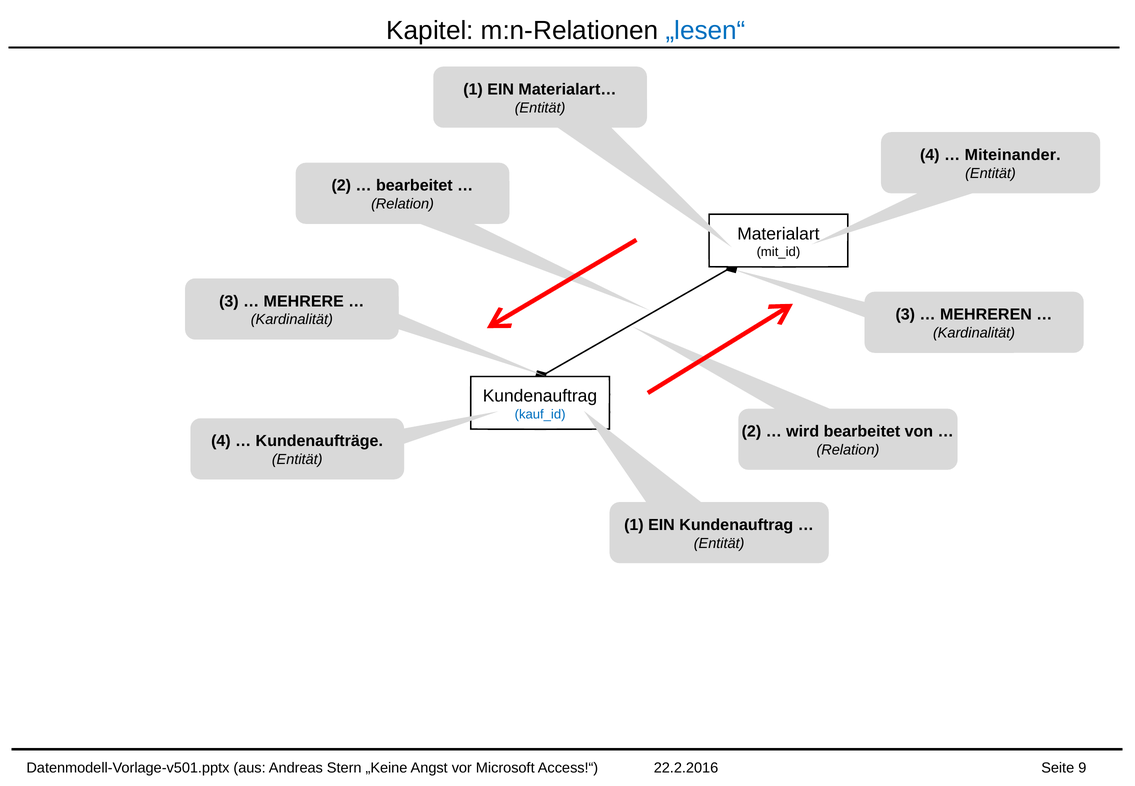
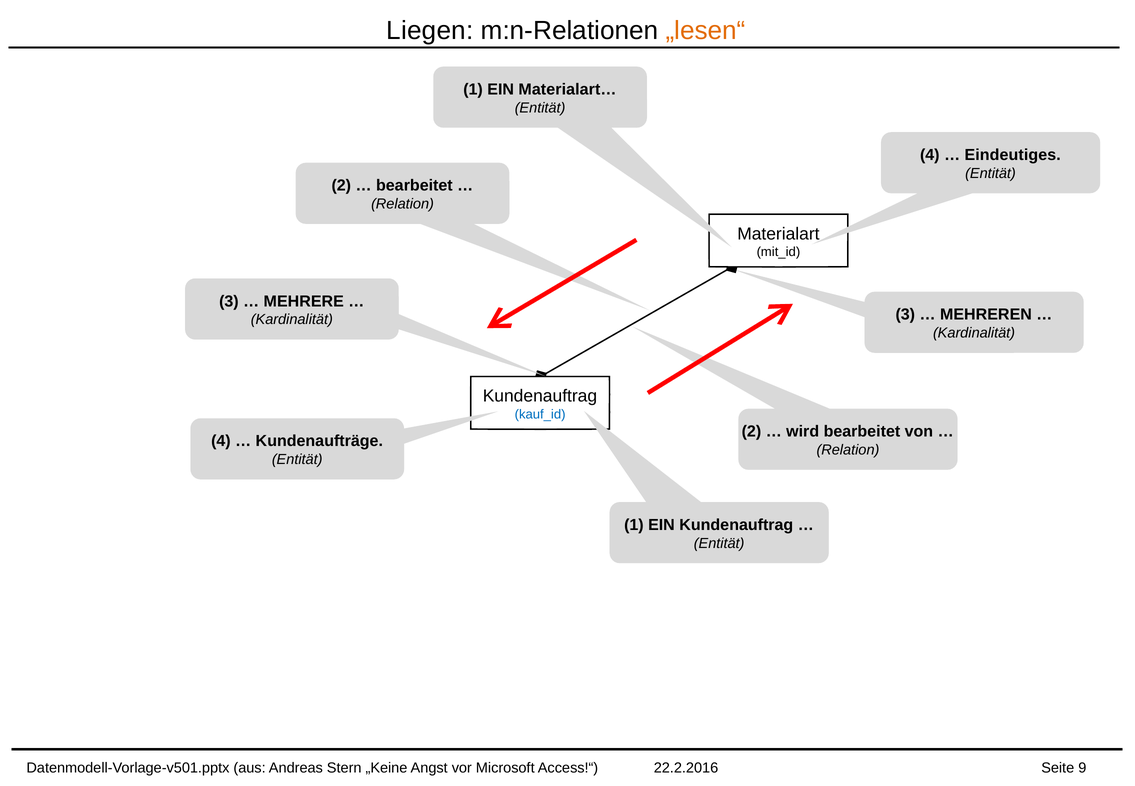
Kapitel: Kapitel -> Liegen
„lesen“ colour: blue -> orange
Miteinander: Miteinander -> Eindeutiges
